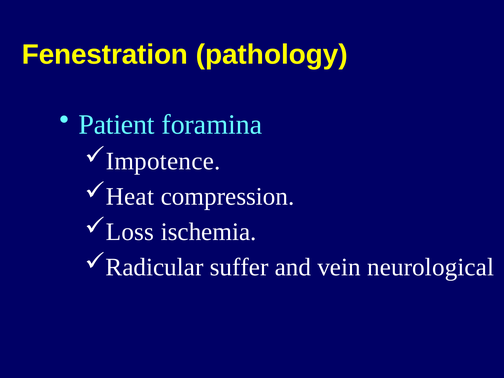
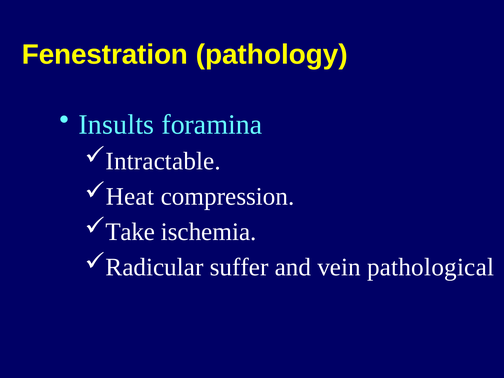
Patient: Patient -> Insults
Impotence: Impotence -> Intractable
Loss: Loss -> Take
neurological: neurological -> pathological
